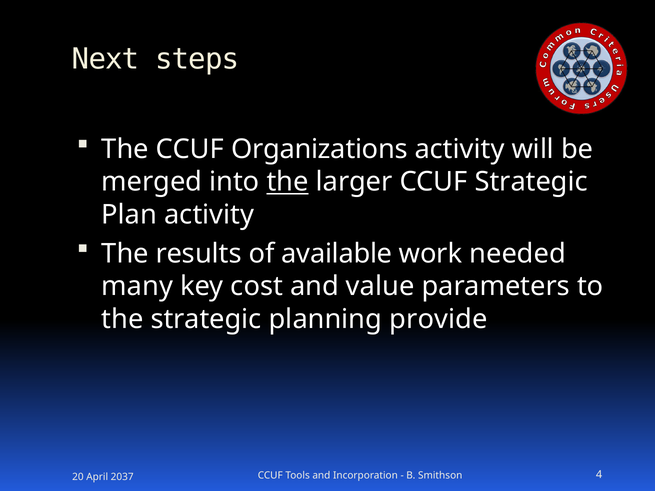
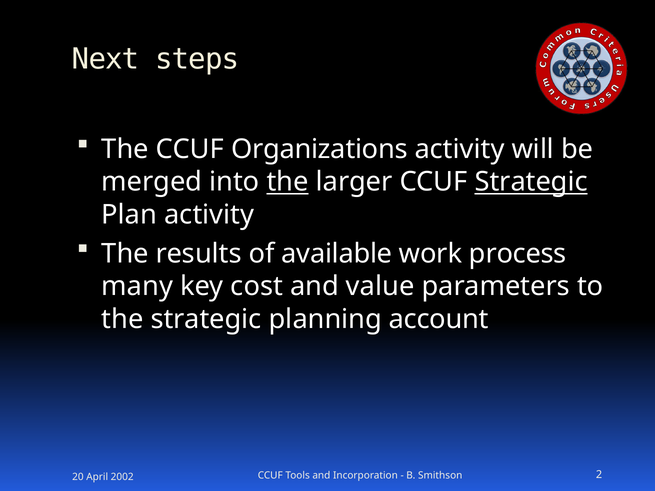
Strategic at (531, 182) underline: none -> present
needed: needed -> process
provide: provide -> account
4: 4 -> 2
2037: 2037 -> 2002
